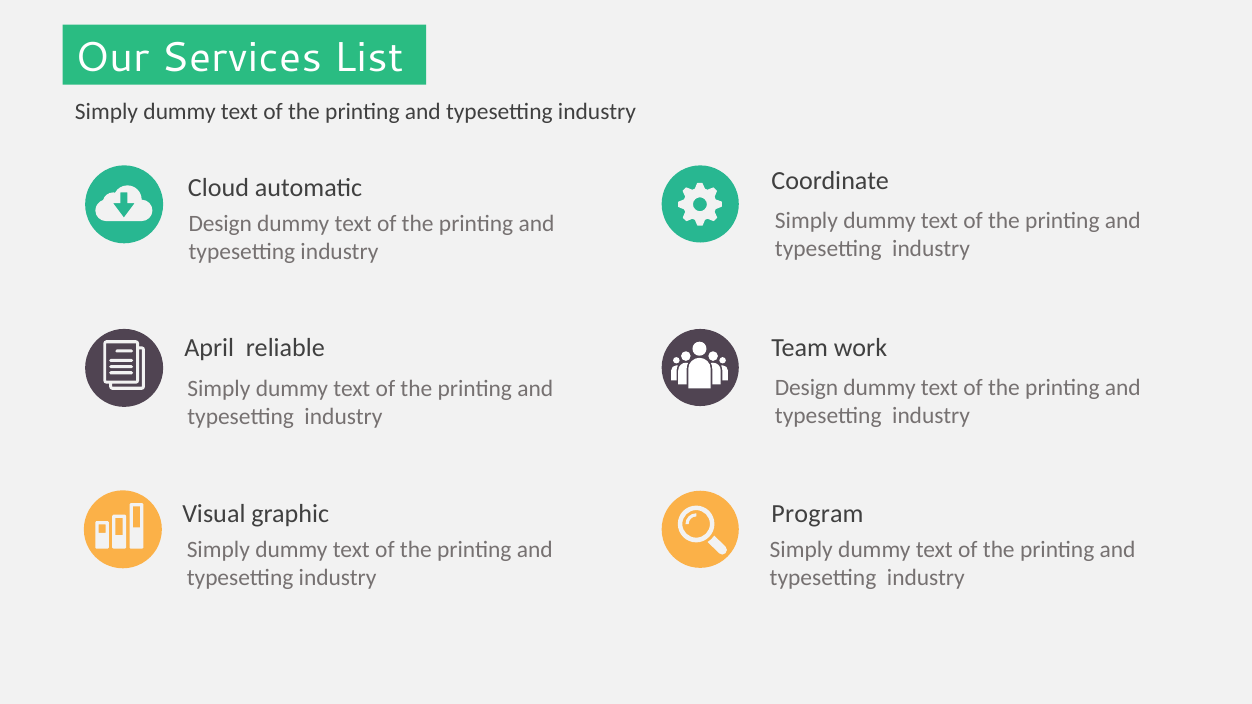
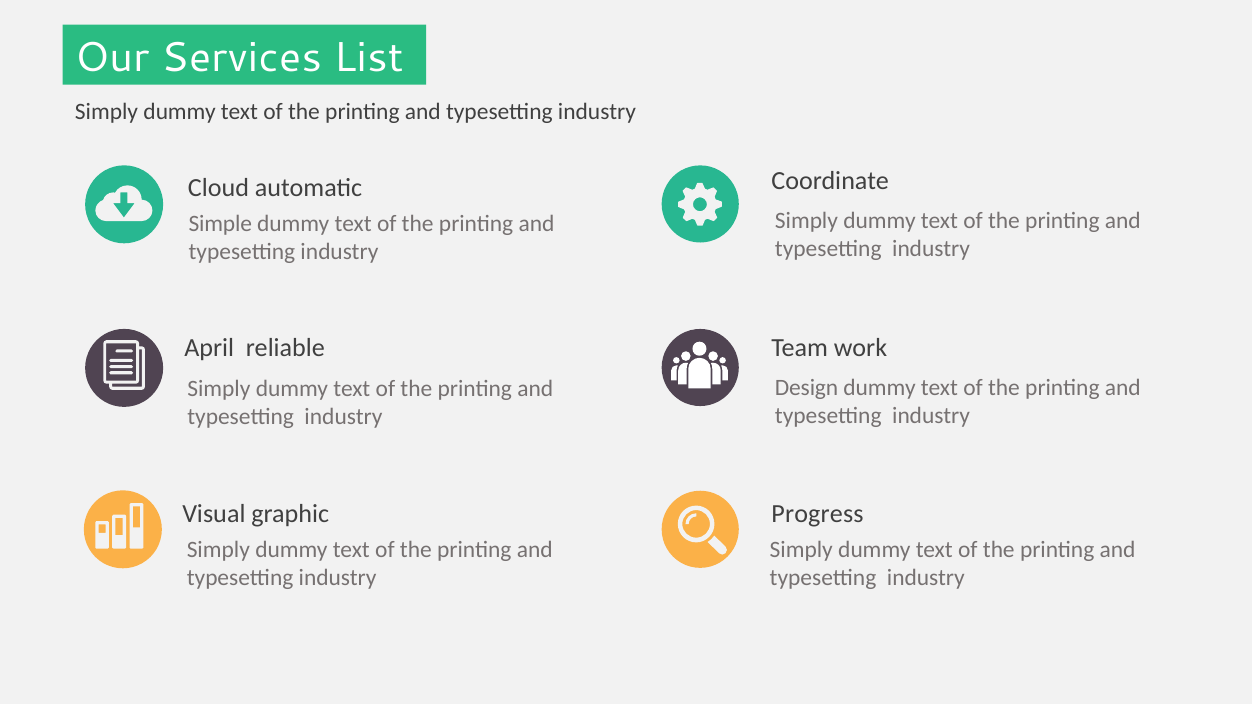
Design at (220, 224): Design -> Simple
Program: Program -> Progress
